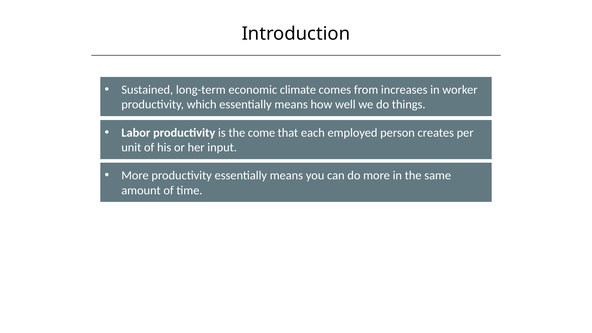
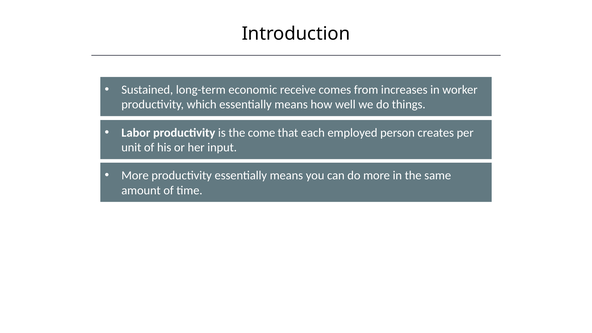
climate: climate -> receive
